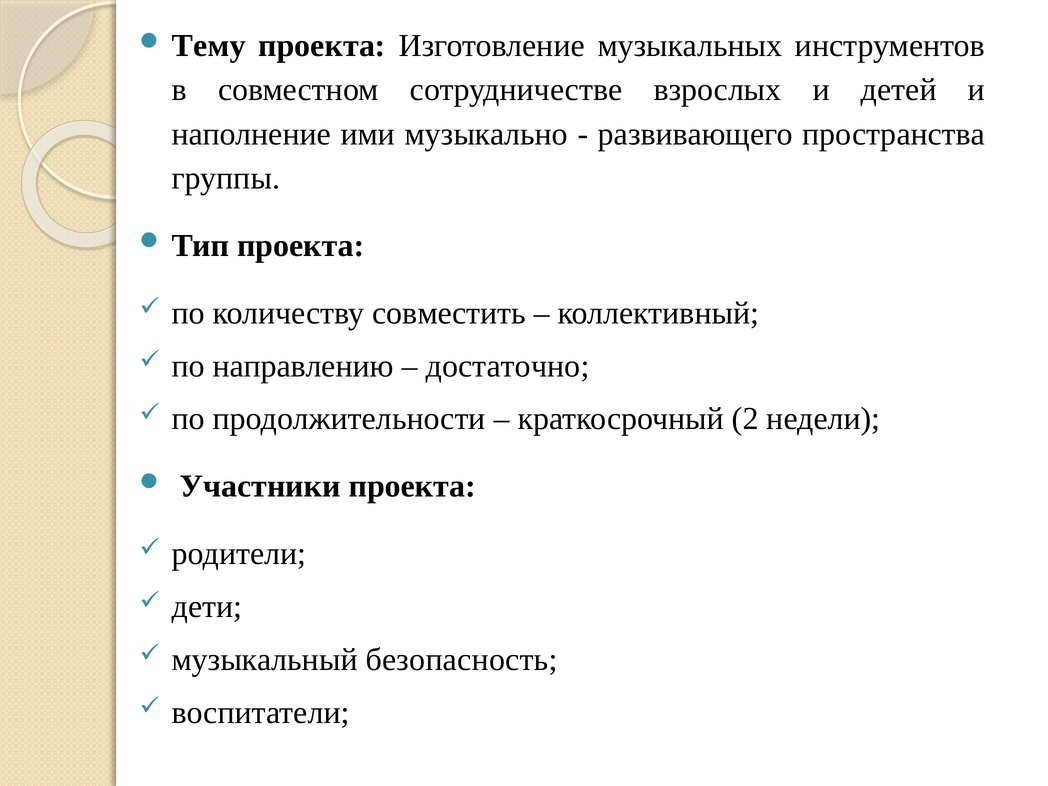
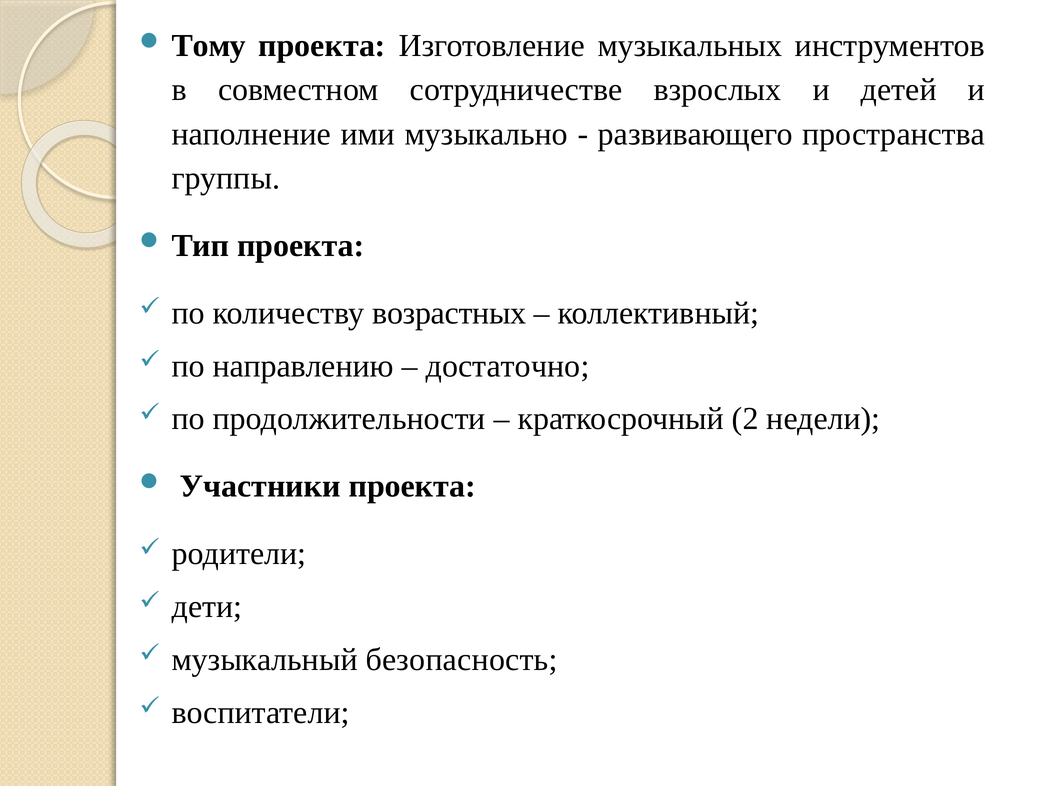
Тему: Тему -> Тому
совместить: совместить -> возрастных
